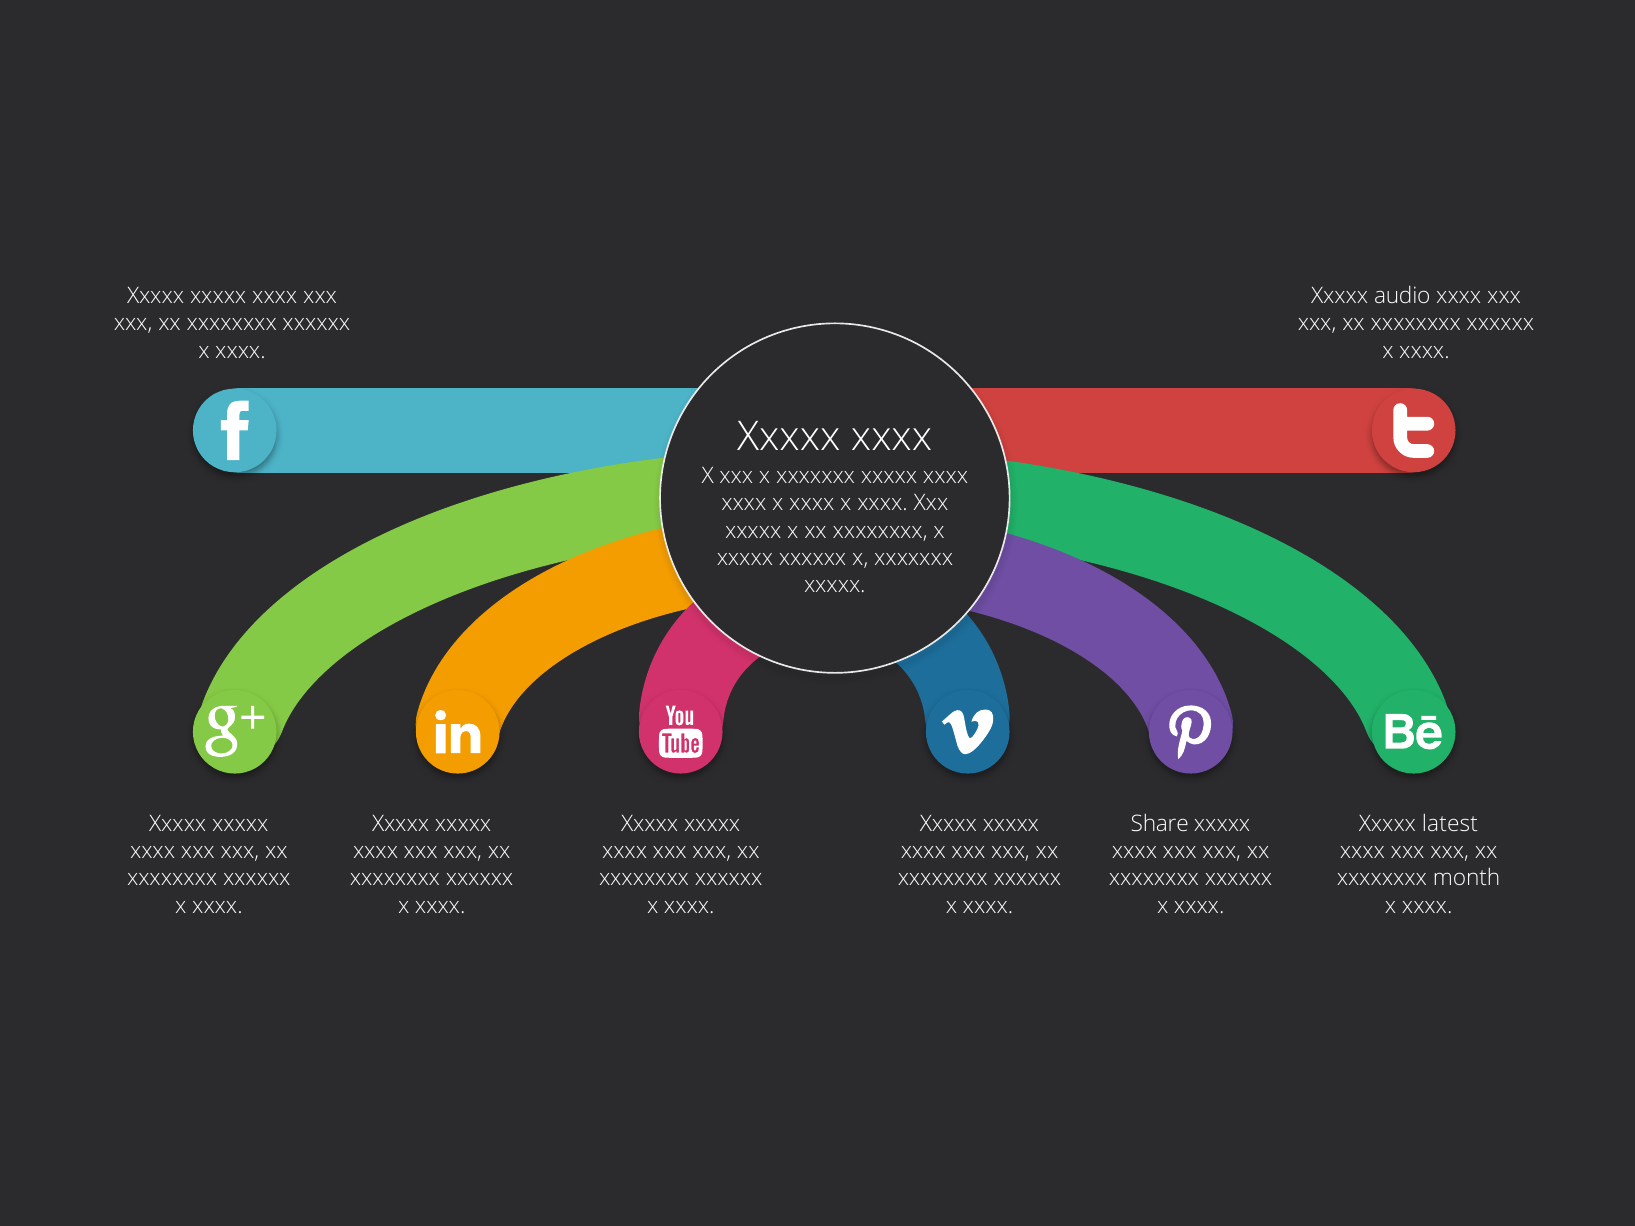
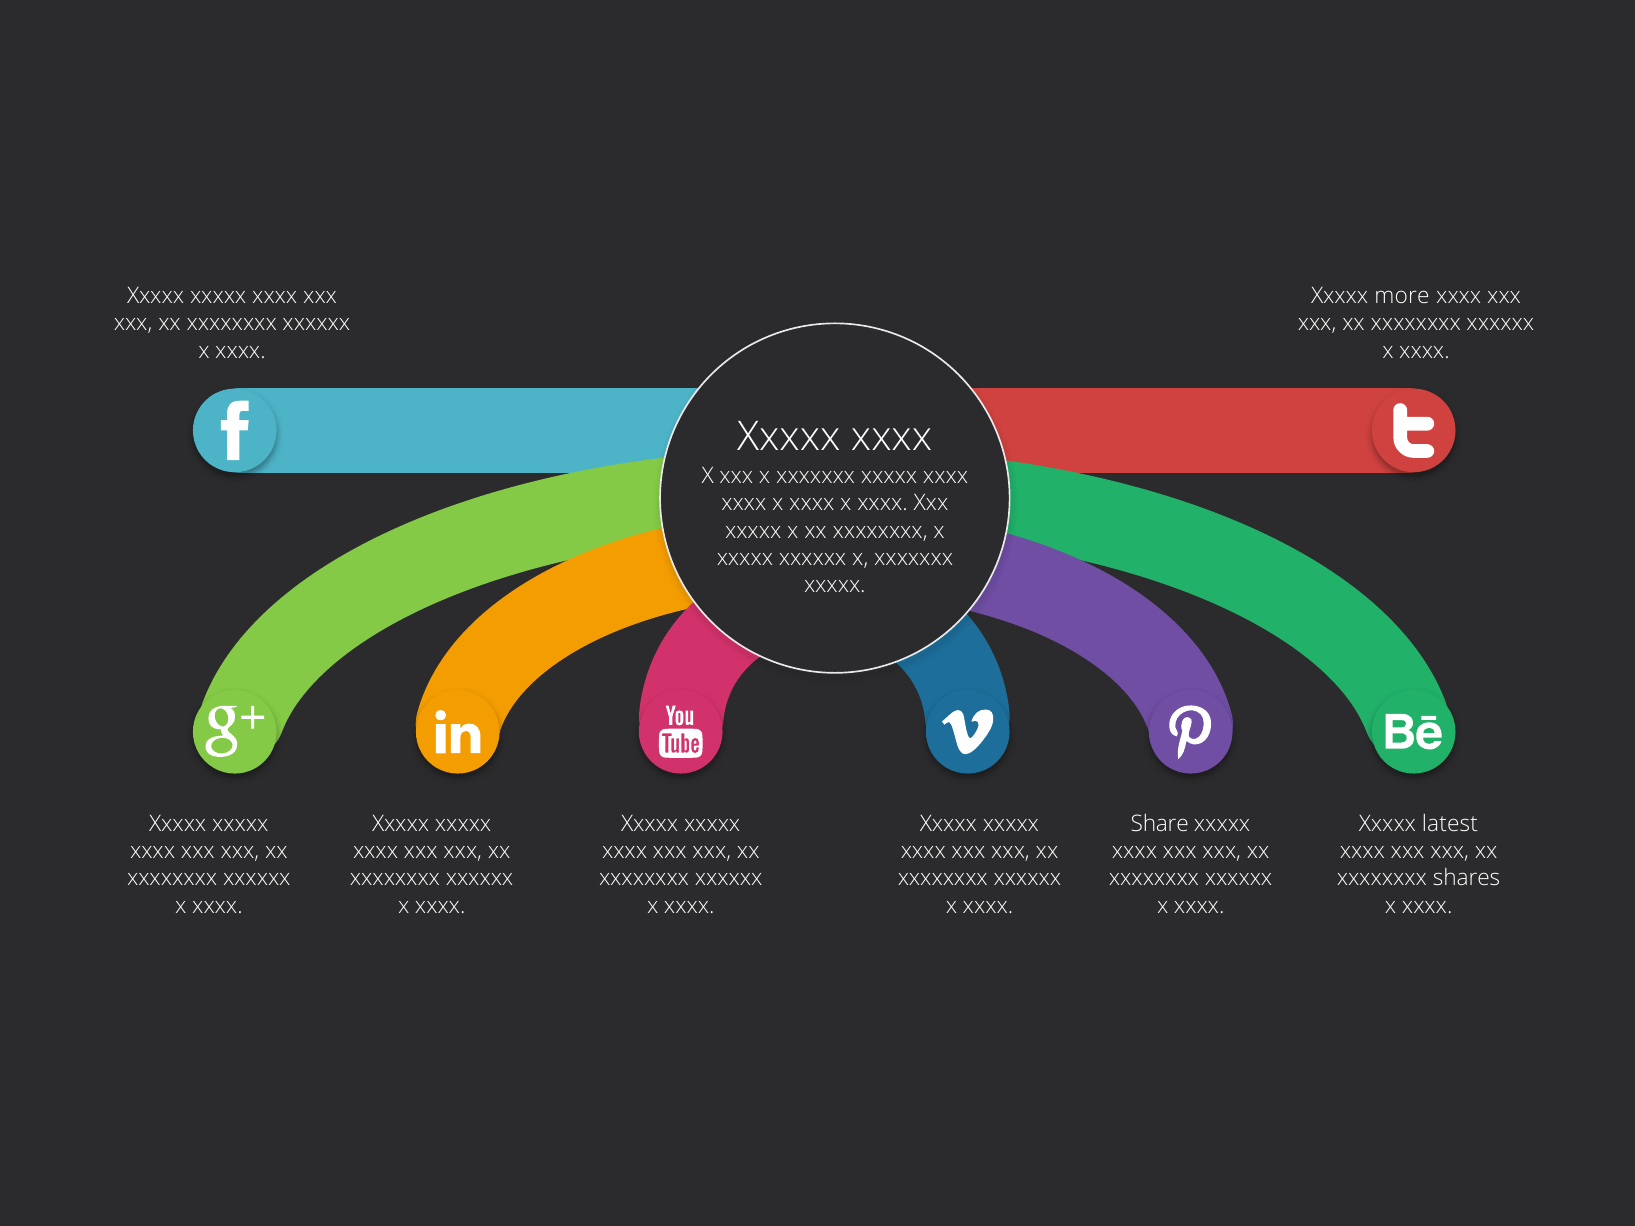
audio: audio -> more
month: month -> shares
